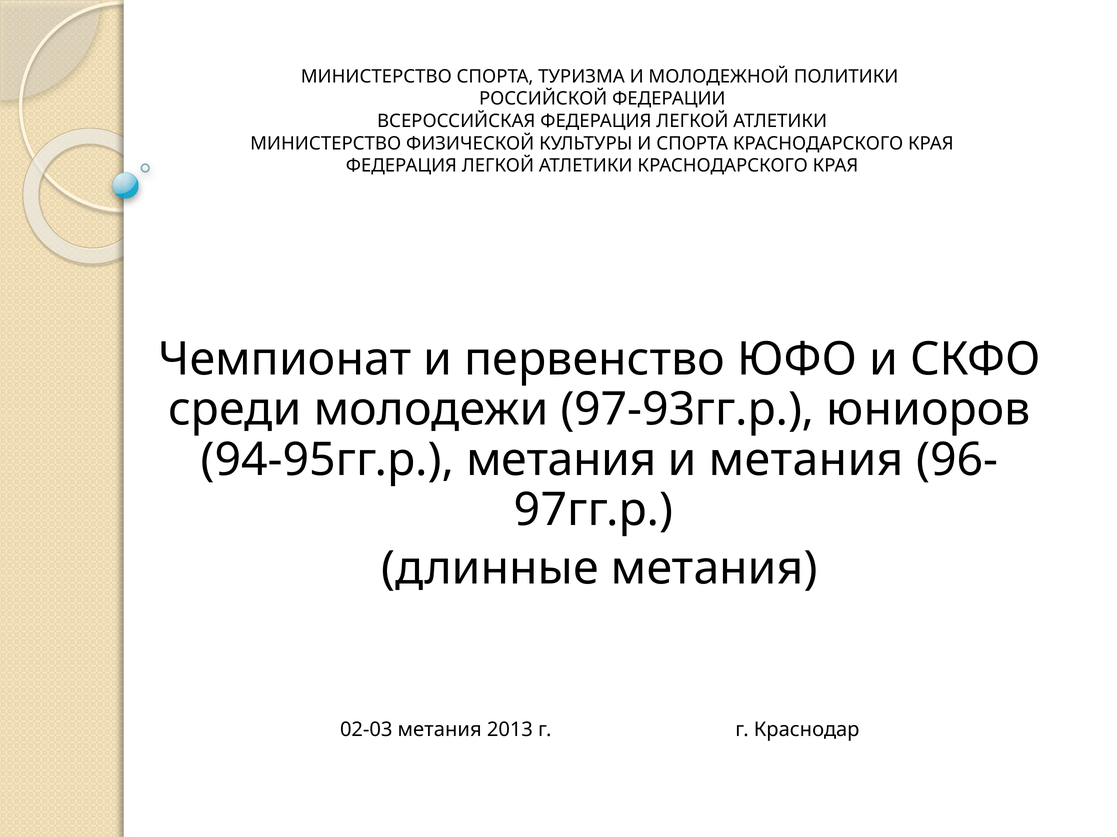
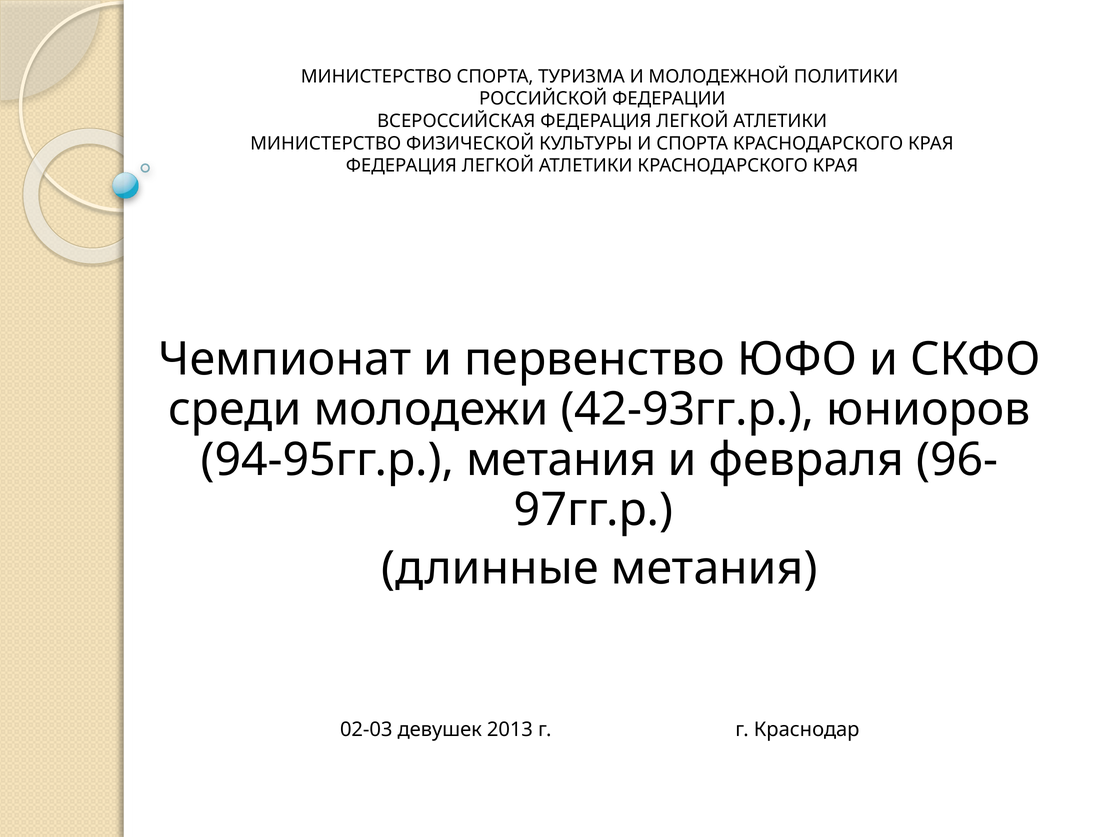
97-93гг.р: 97-93гг.р -> 42-93гг.р
и метания: метания -> февраля
02-03 метания: метания -> девушек
